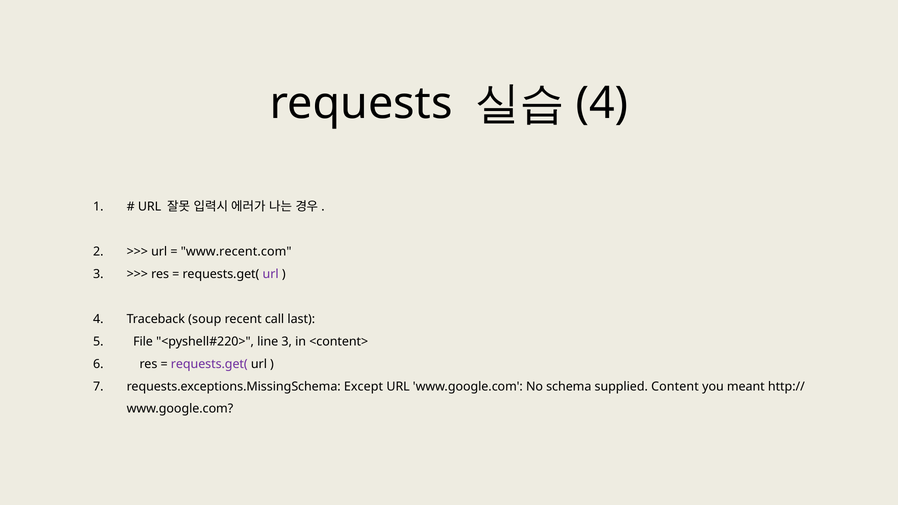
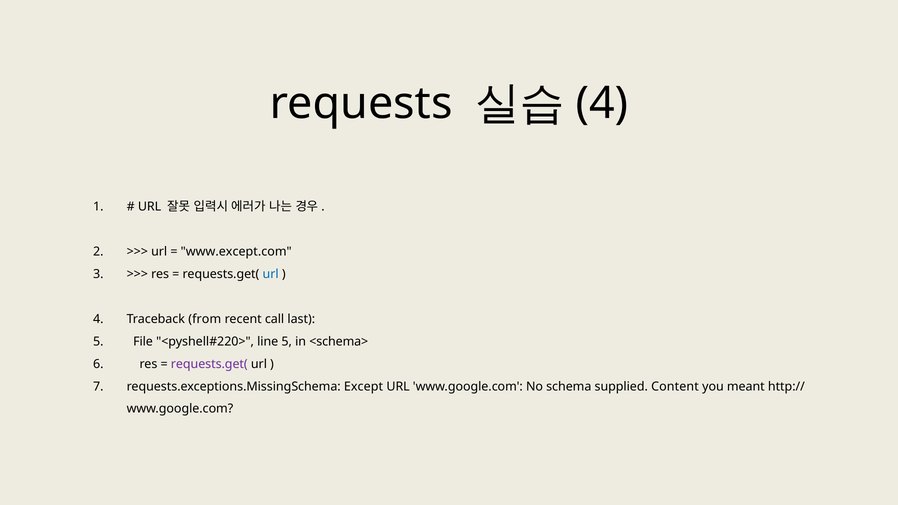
www.recent.com: www.recent.com -> www.except.com
url at (271, 274) colour: purple -> blue
soup: soup -> from
line 3: 3 -> 5
<content>: <content> -> <schema>
